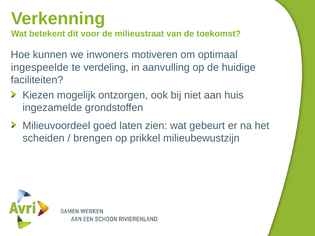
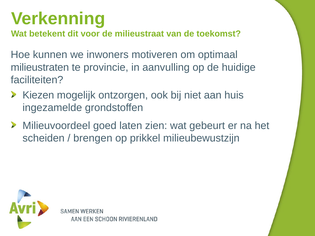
ingespeelde: ingespeelde -> milieustraten
verdeling: verdeling -> provincie
